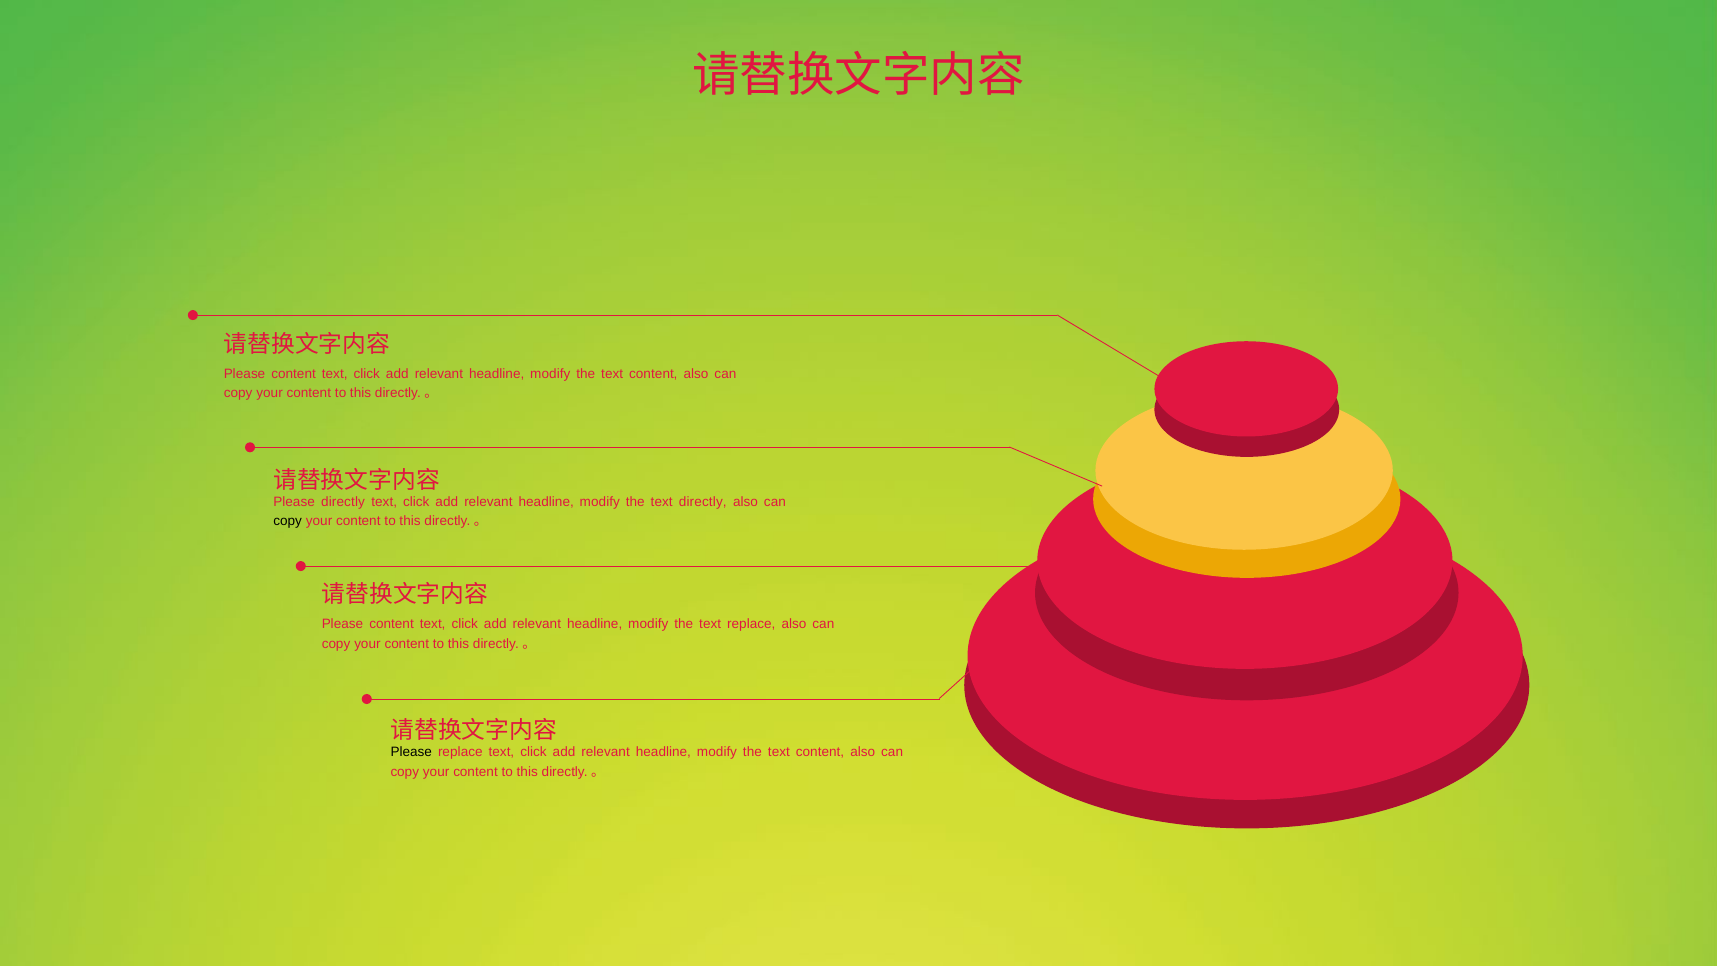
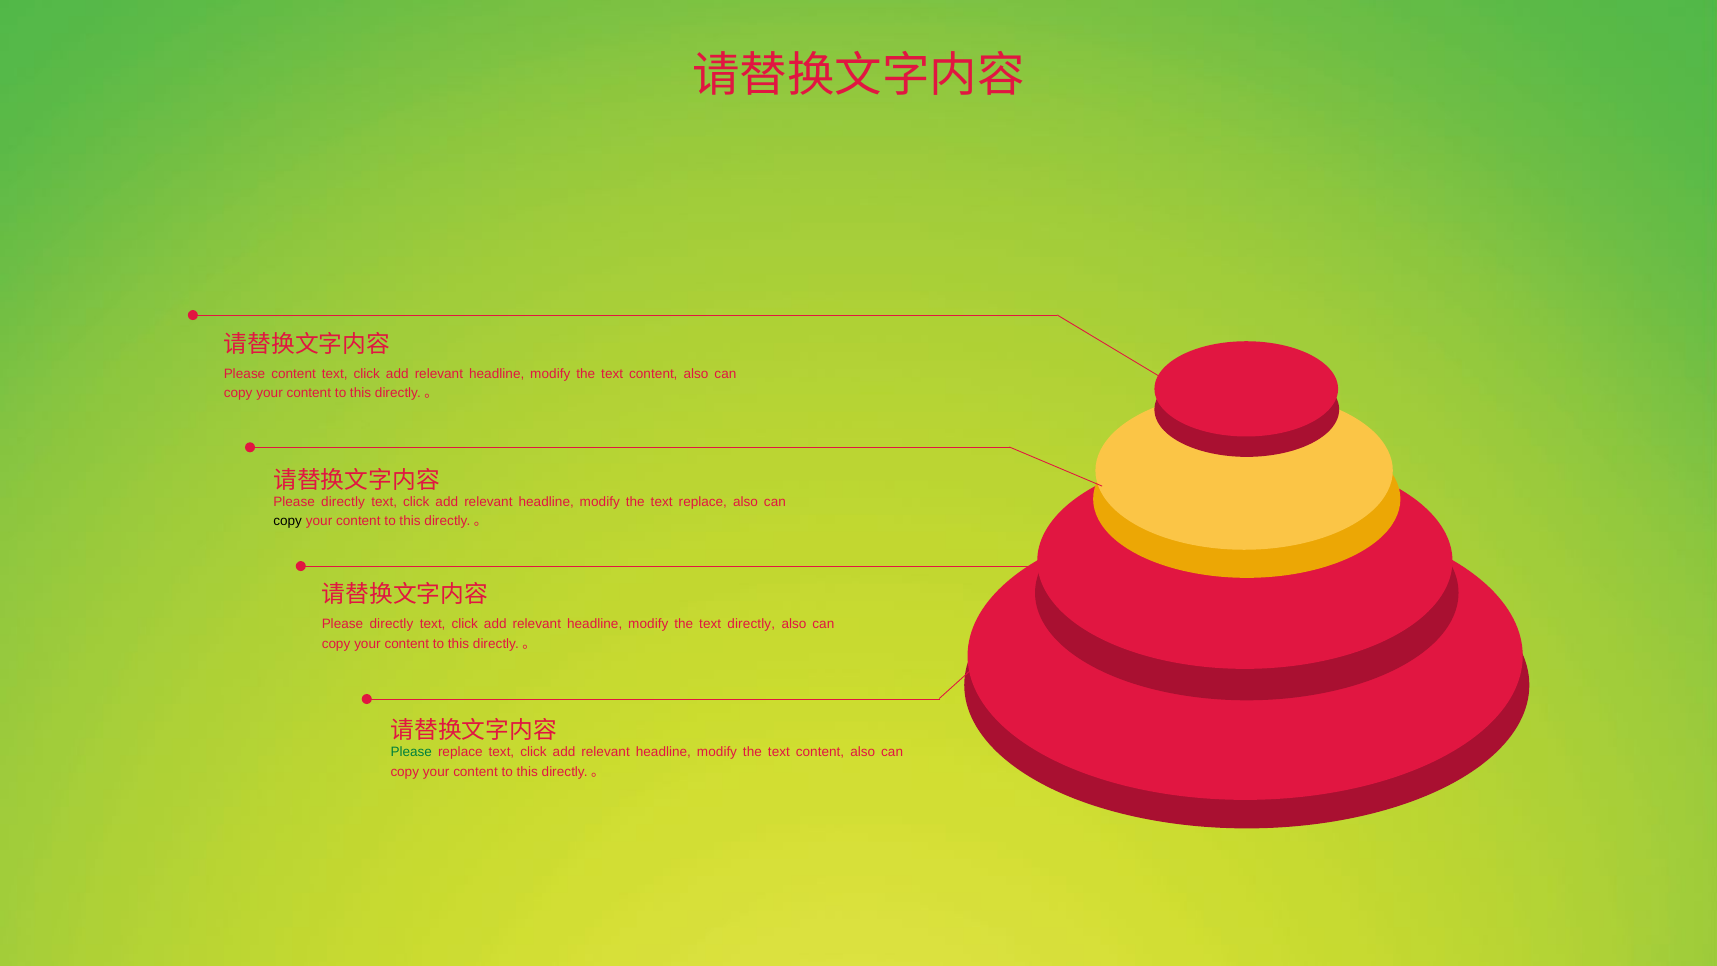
text directly: directly -> replace
content at (392, 624): content -> directly
text replace: replace -> directly
Please at (411, 752) colour: black -> green
